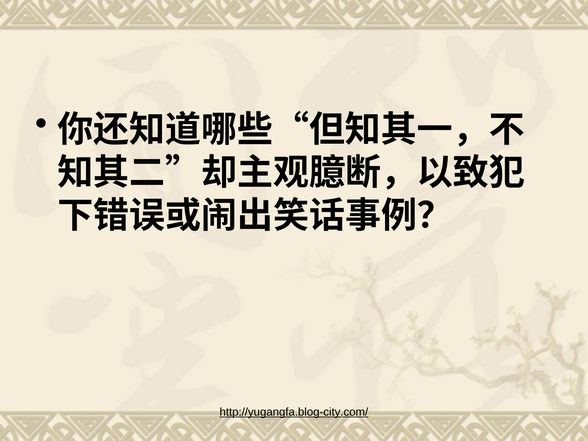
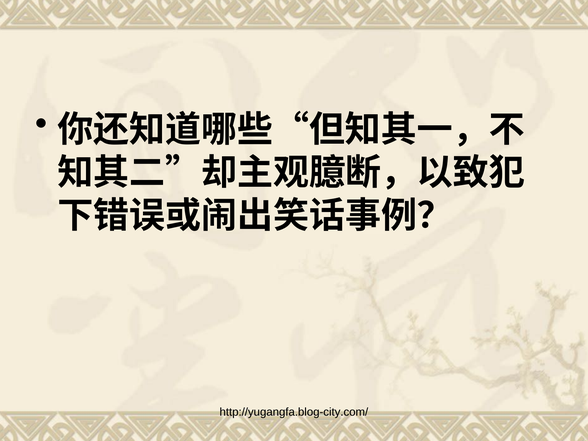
http://yugangfa.blog-city.com/ underline: present -> none
